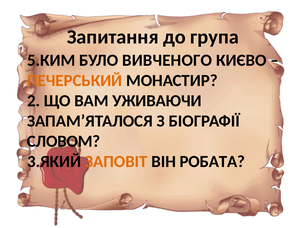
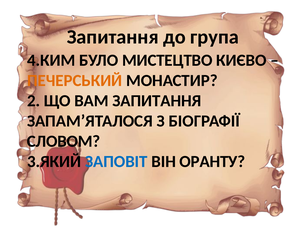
5.КИМ: 5.КИМ -> 4.КИМ
ВИВЧЕНОГО: ВИВЧЕНОГО -> МИСТЕЦТВО
ВАМ УЖИВАЮЧИ: УЖИВАЮЧИ -> ЗАПИТАННЯ
ЗАПОВІТ colour: orange -> blue
РОБАТА: РОБАТА -> ОРАНТУ
